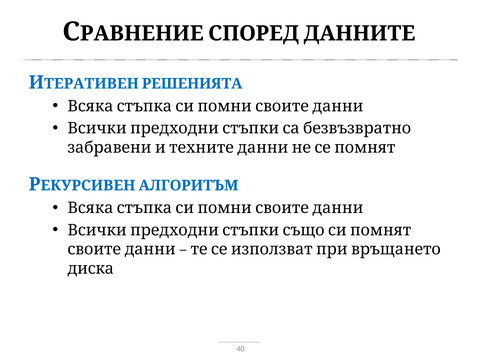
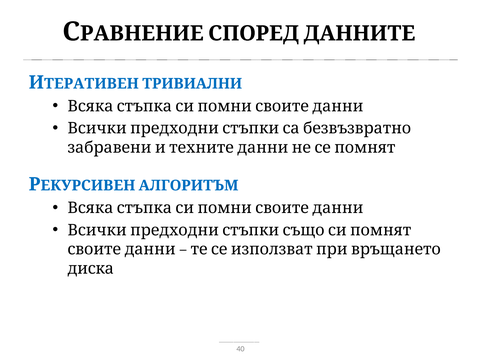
РЕШЕНИЯТА: РЕШЕНИЯТА -> ТРИВИАЛНИ
